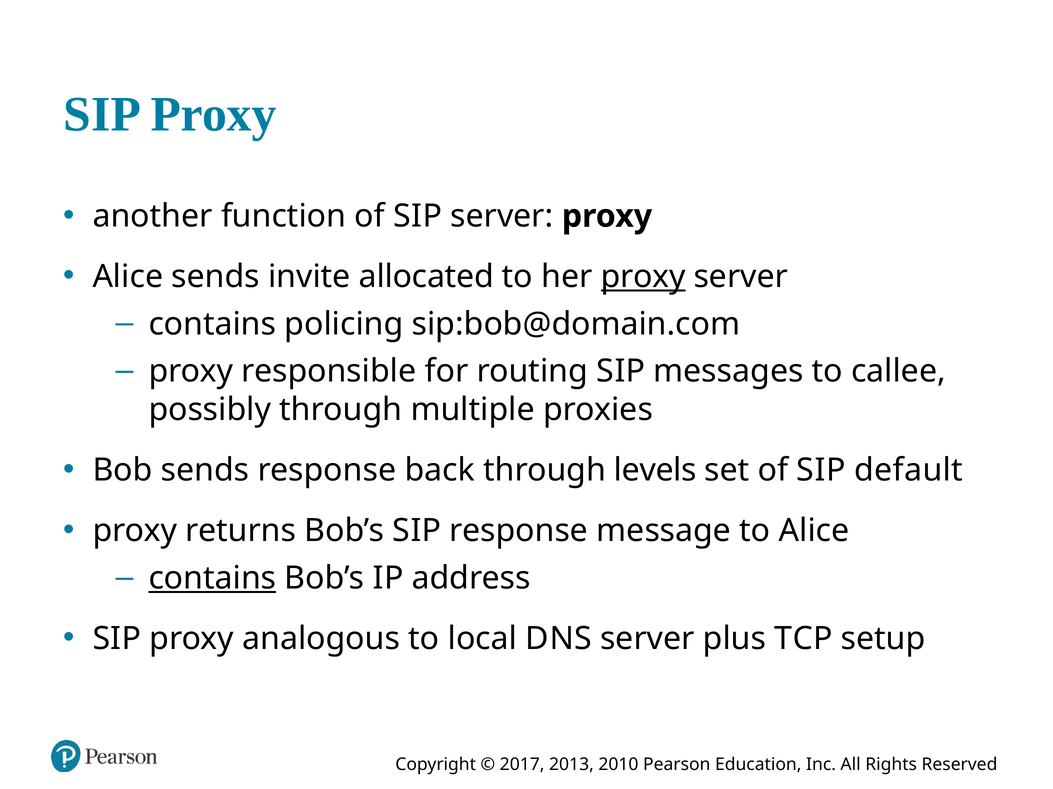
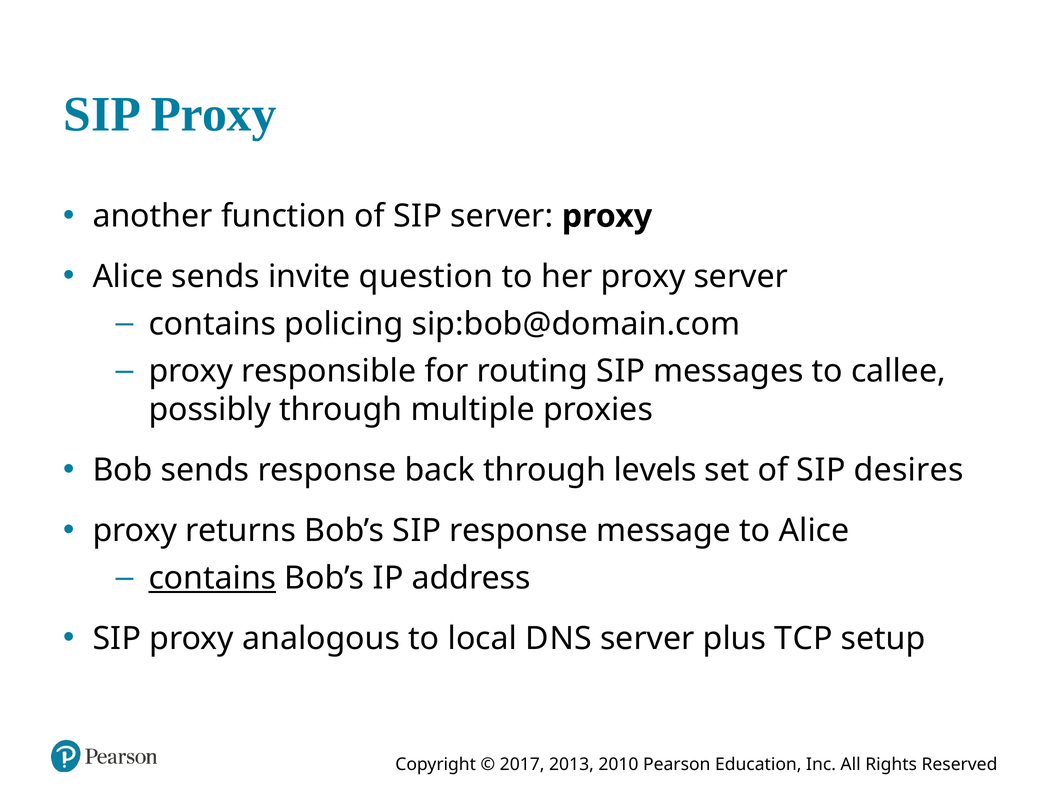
allocated: allocated -> question
proxy at (643, 277) underline: present -> none
default: default -> desires
